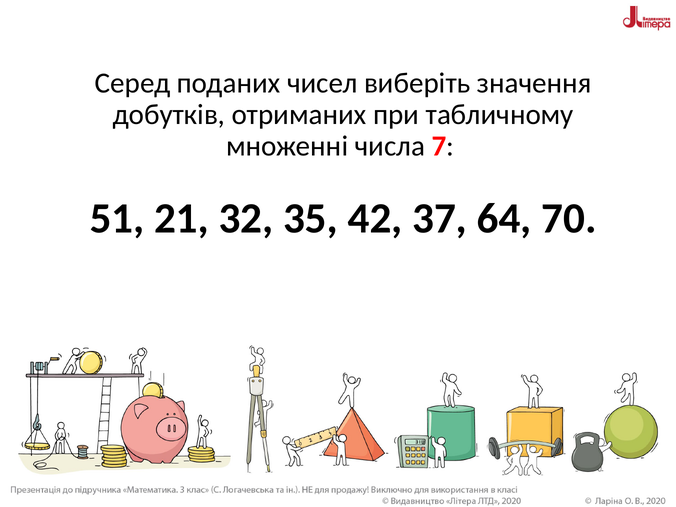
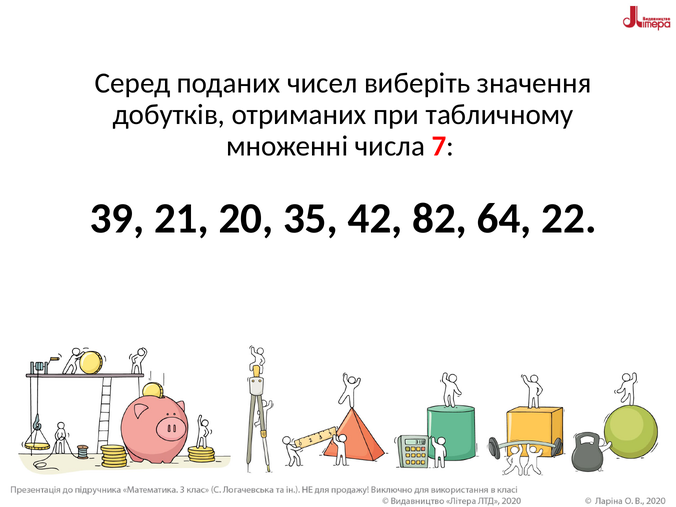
51: 51 -> 39
32: 32 -> 20
37: 37 -> 82
70: 70 -> 22
